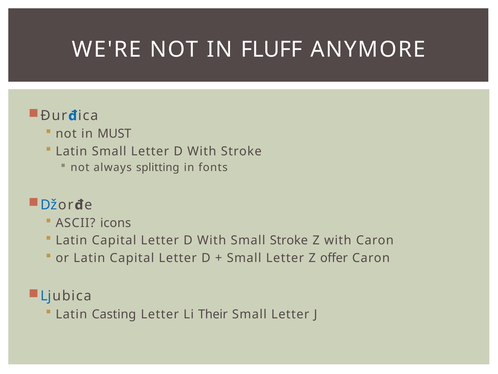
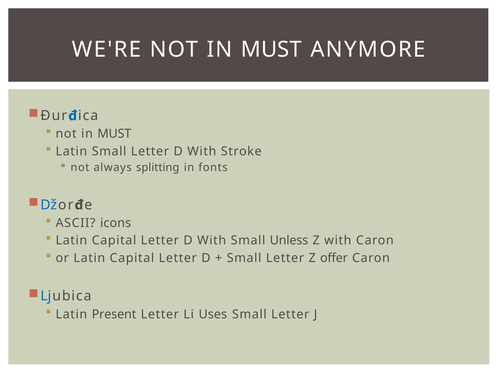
WE'RE NOT IN FLUFF: FLUFF -> MUST
Small Stroke: Stroke -> Unless
Casting: Casting -> Present
Their: Their -> Uses
